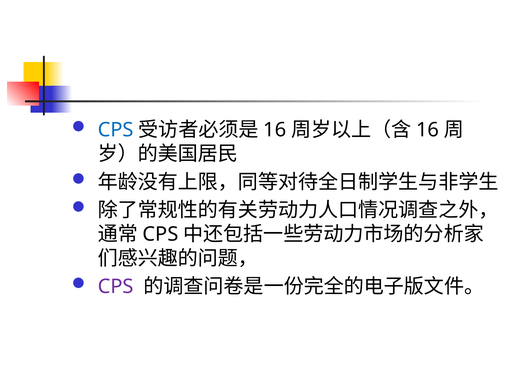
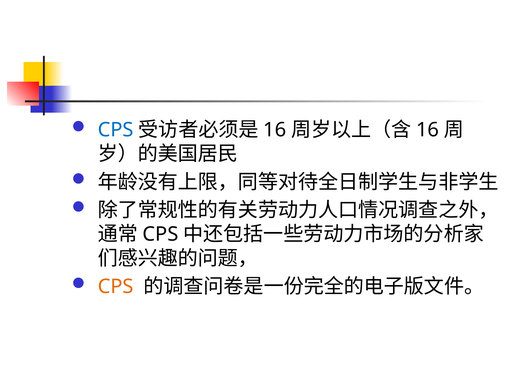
CPS at (116, 287) colour: purple -> orange
